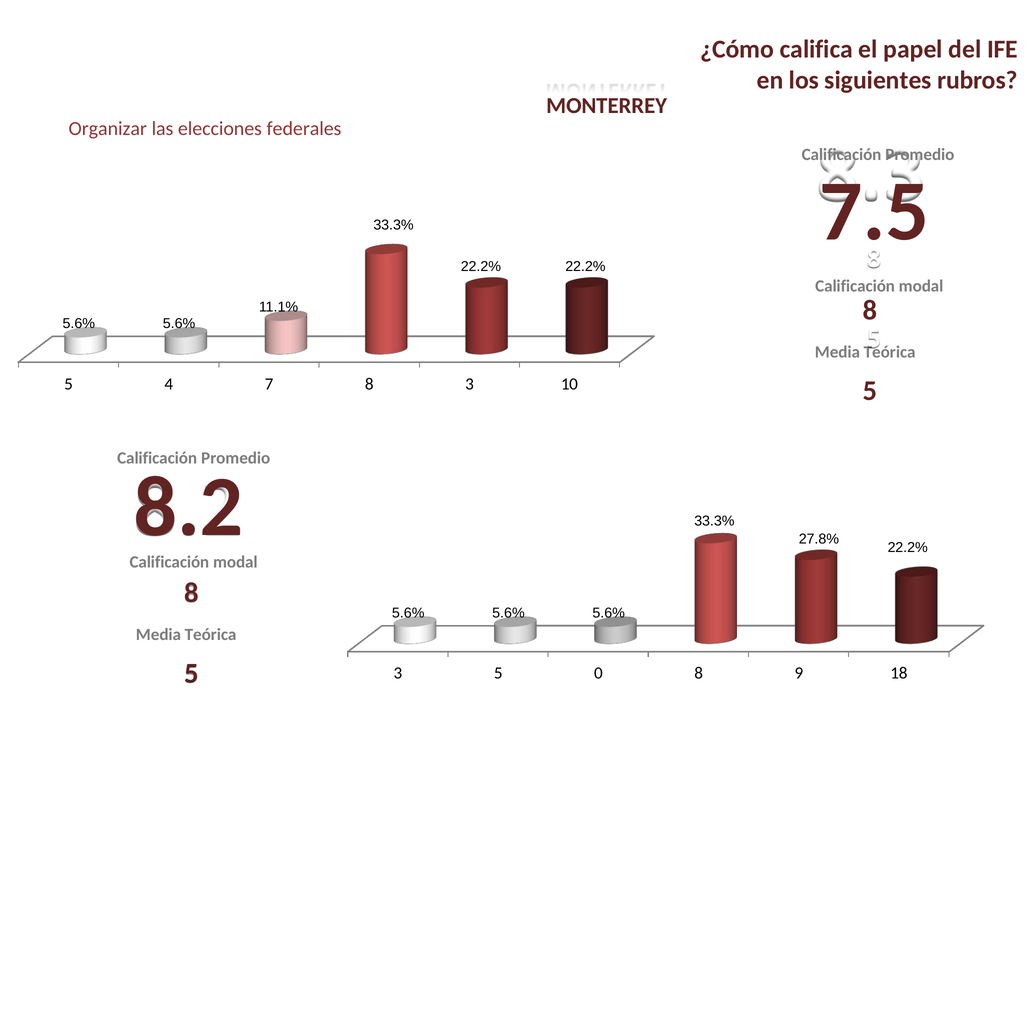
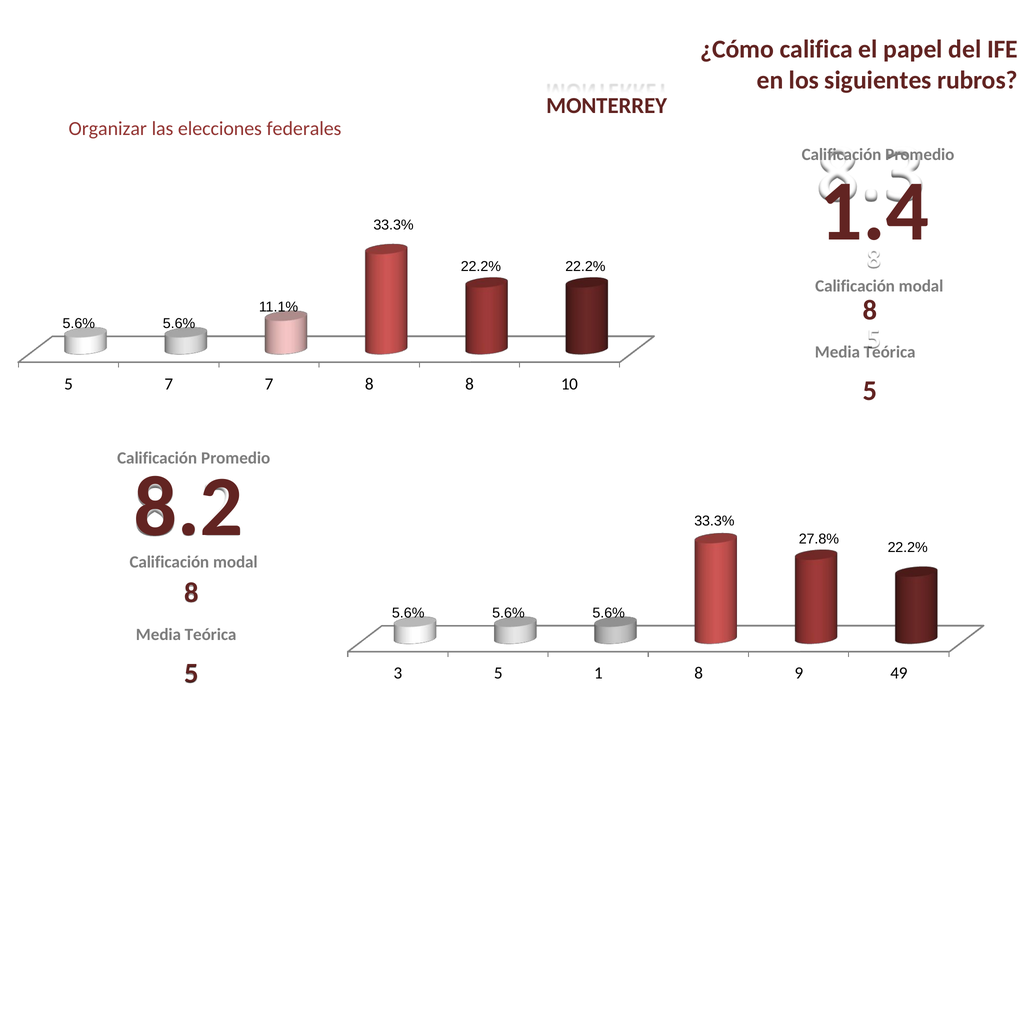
7.5: 7.5 -> 1.4
5 4: 4 -> 7
8 3: 3 -> 8
0: 0 -> 1
18: 18 -> 49
